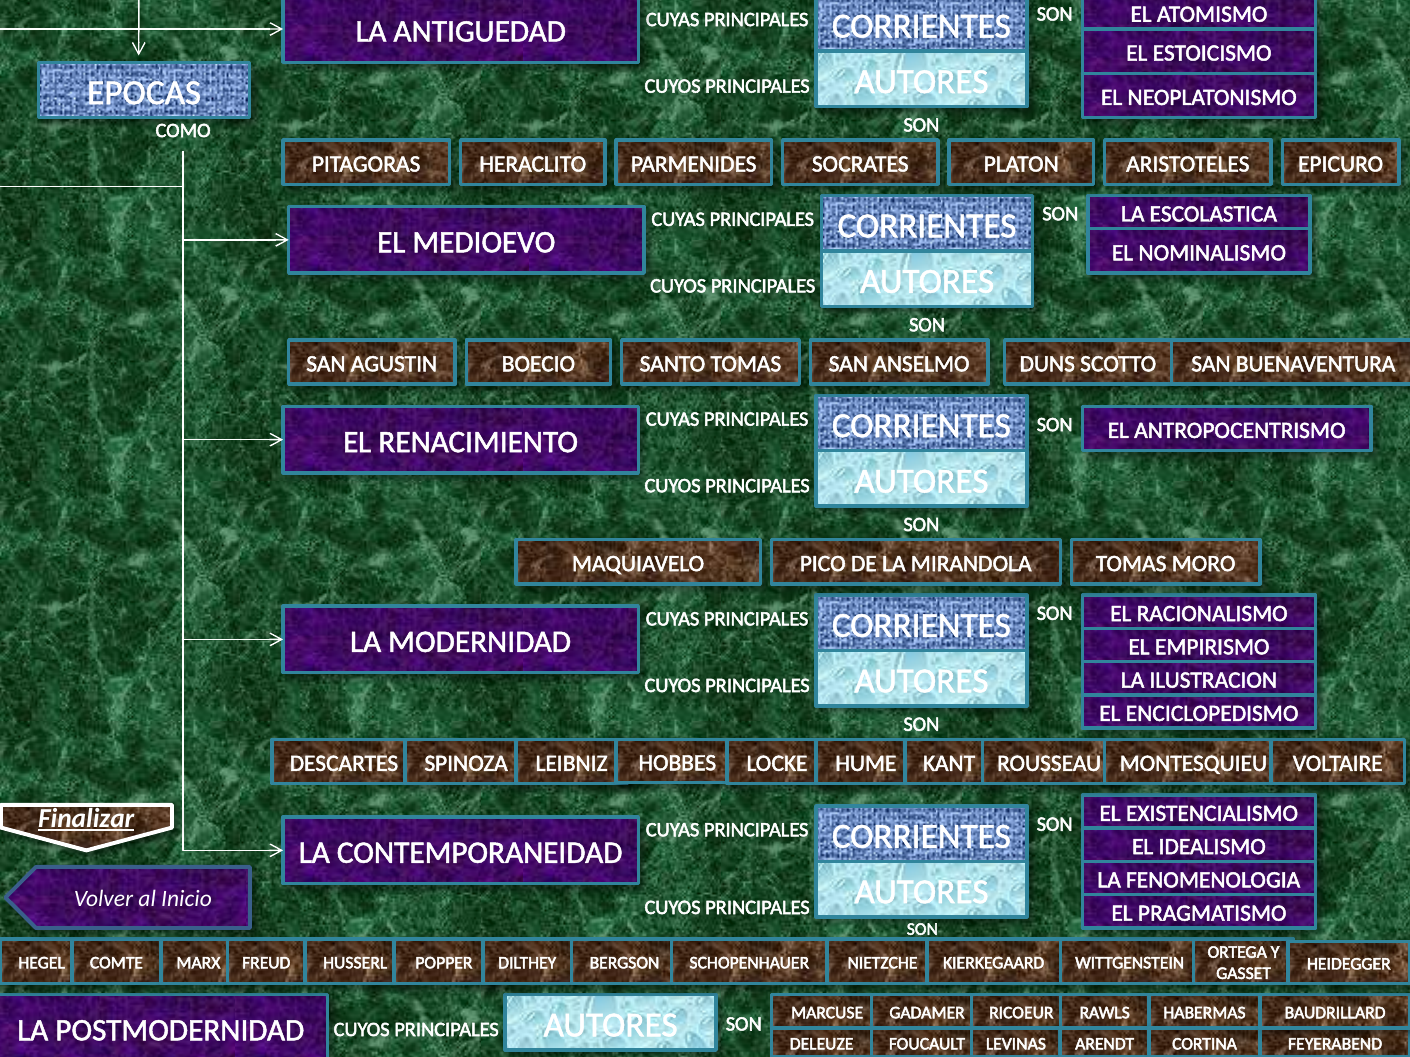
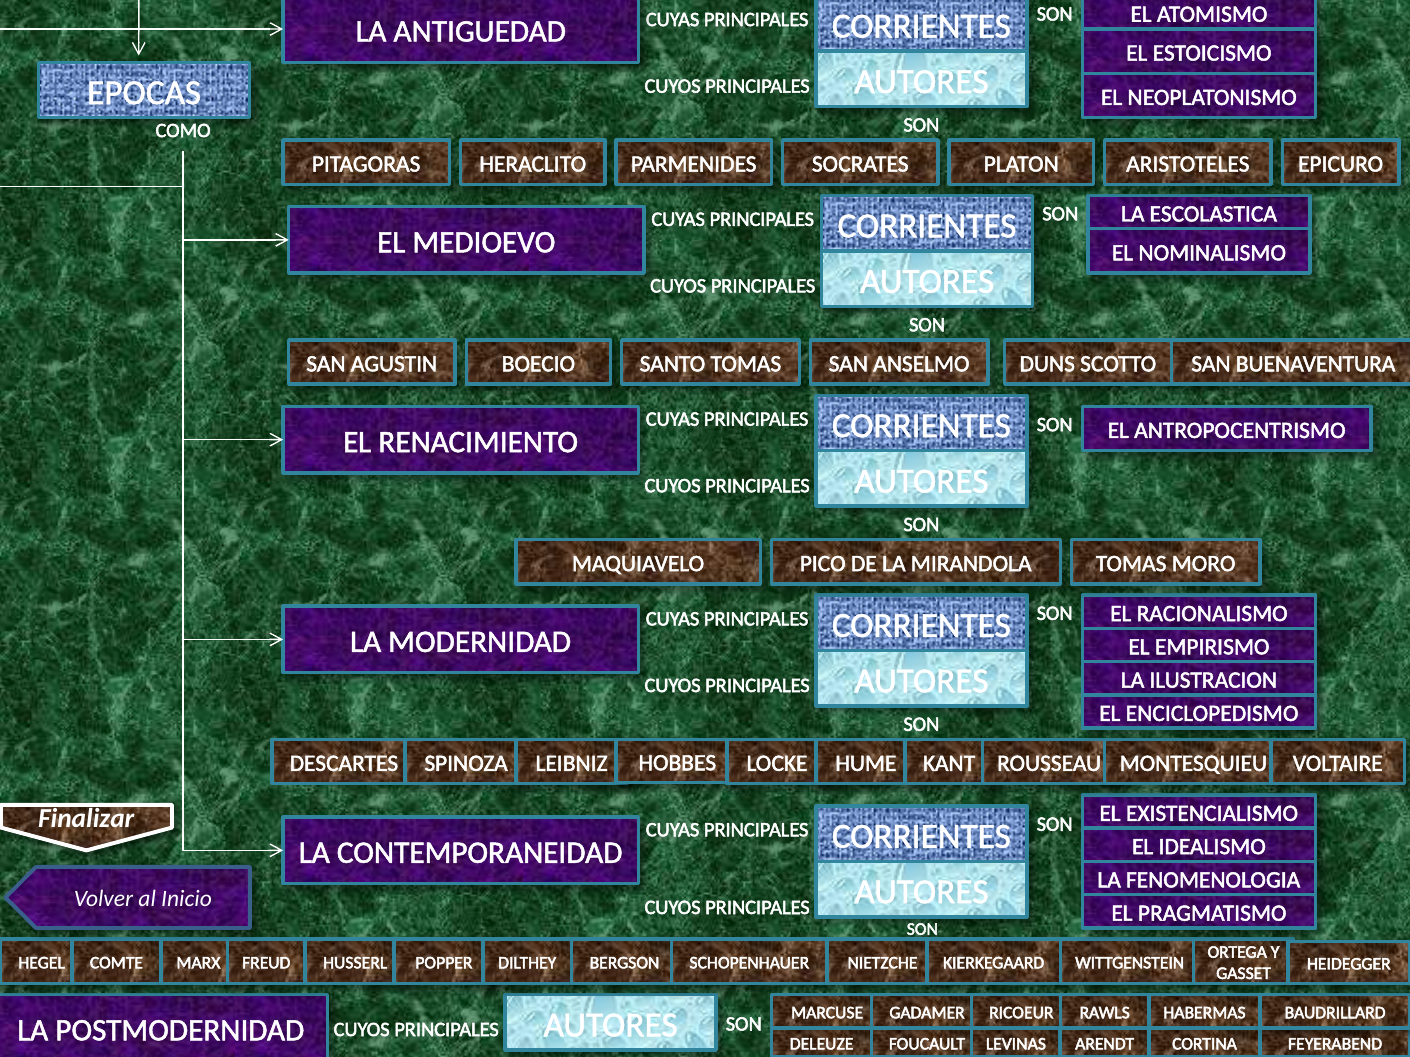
Finalizar underline: present -> none
